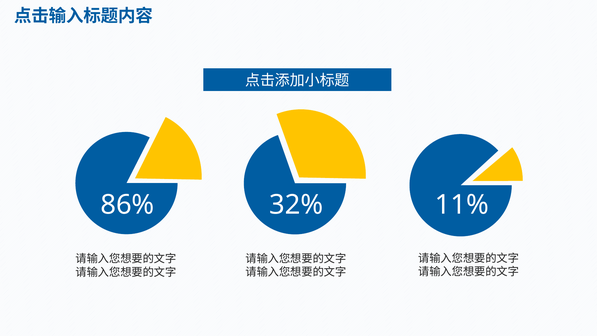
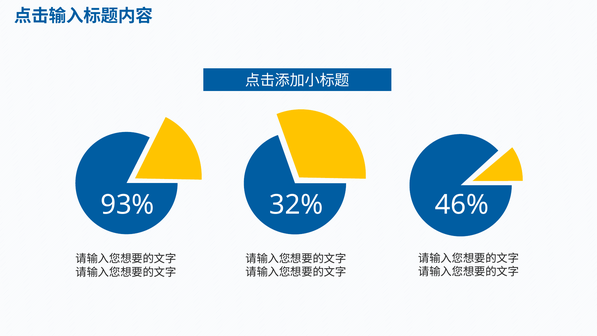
86%: 86% -> 93%
11%: 11% -> 46%
